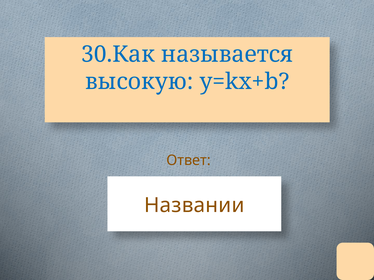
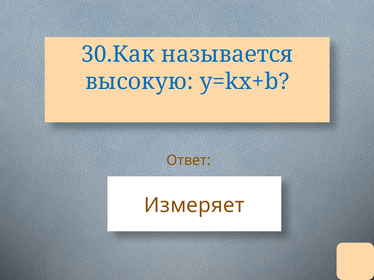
Названии: Названии -> Измеряет
